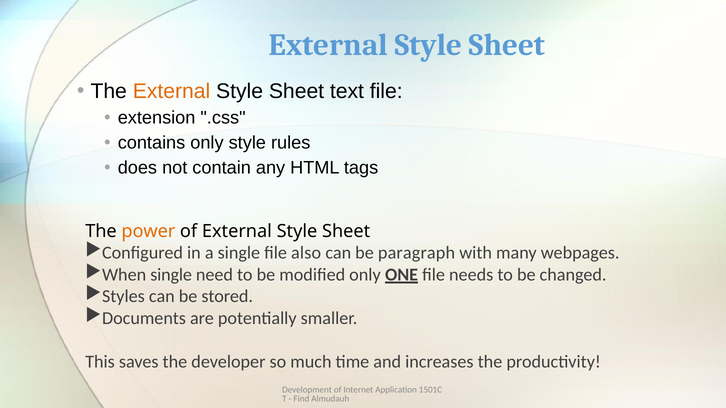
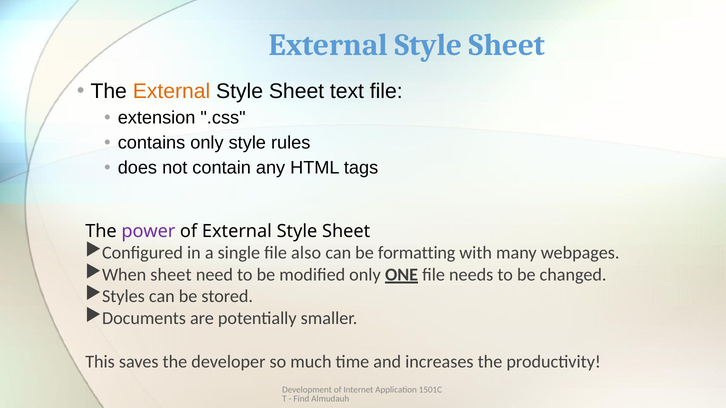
power colour: orange -> purple
paragraph: paragraph -> formatting
When single: single -> sheet
